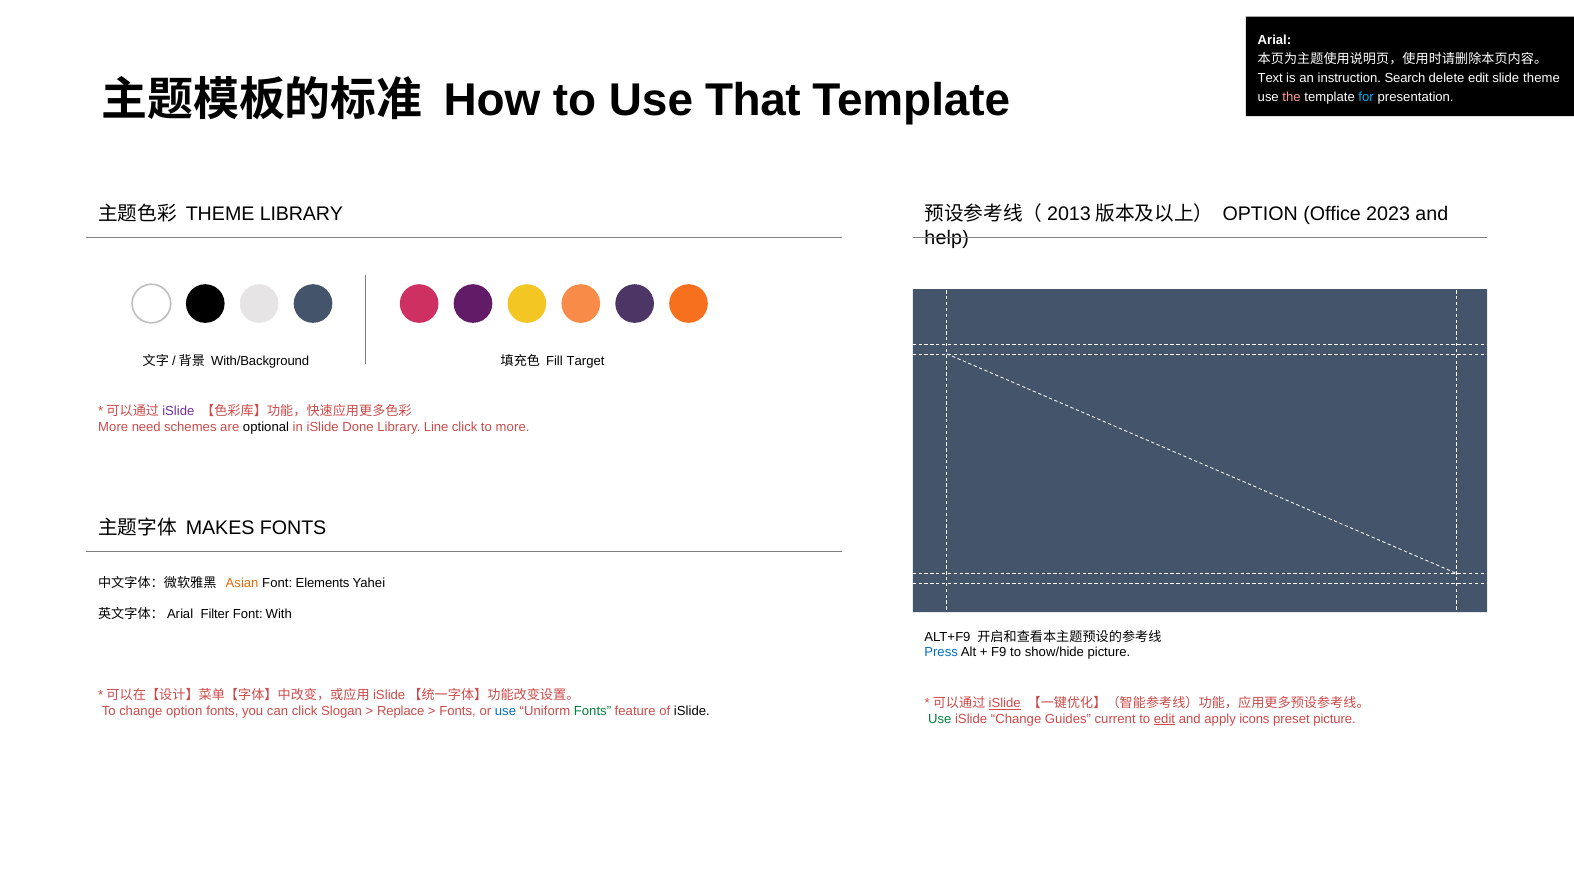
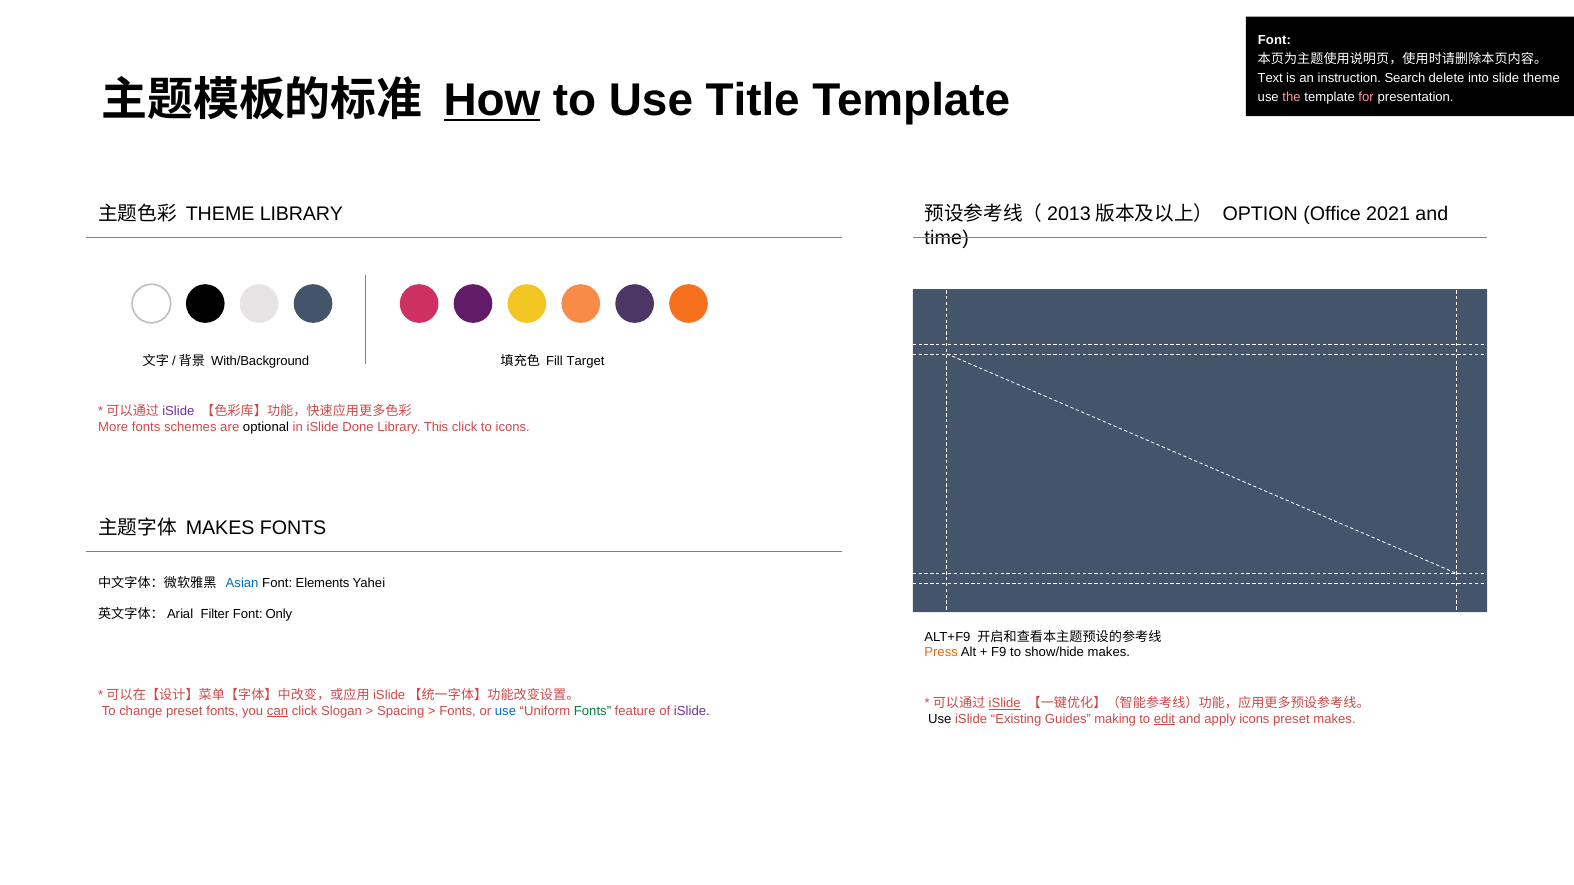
Arial at (1274, 41): Arial -> Font
delete edit: edit -> into
How underline: none -> present
That: That -> Title
for colour: light blue -> pink
2023: 2023 -> 2021
help: help -> time
More need: need -> fonts
Line: Line -> This
to more: more -> icons
Asian colour: orange -> blue
With: With -> Only
Press colour: blue -> orange
show/hide picture: picture -> makes
change option: option -> preset
can underline: none -> present
Replace: Replace -> Spacing
iSlide at (692, 711) colour: black -> purple
Use at (940, 719) colour: green -> black
iSlide Change: Change -> Existing
current: current -> making
preset picture: picture -> makes
